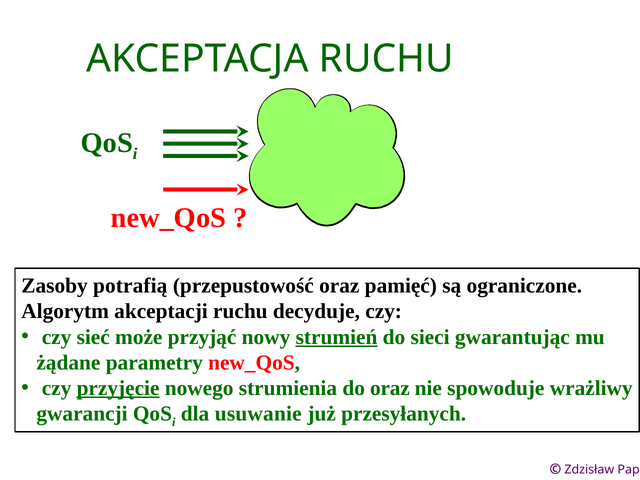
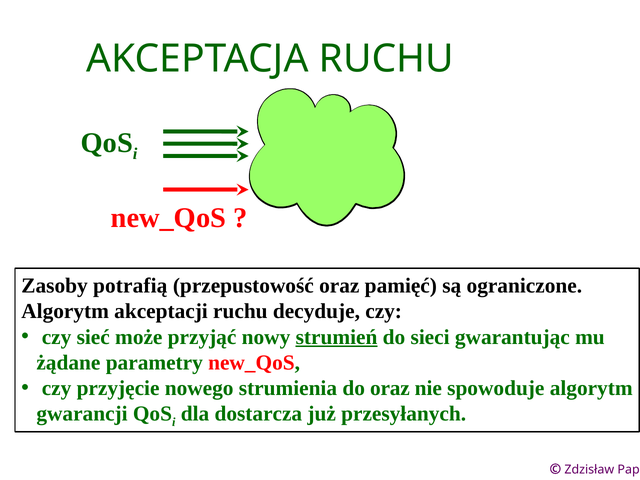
przyjęcie underline: present -> none
spowoduje wrażliwy: wrażliwy -> algorytm
usuwanie: usuwanie -> dostarcza
